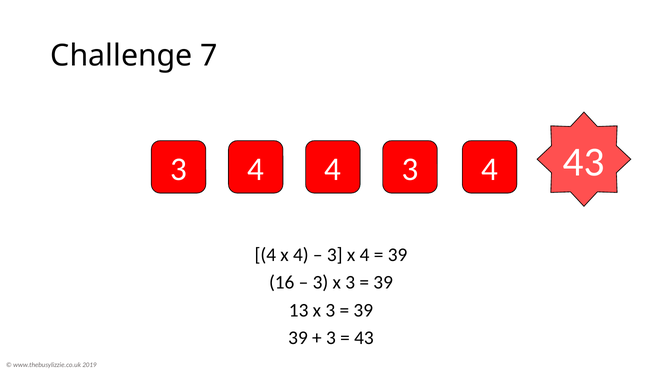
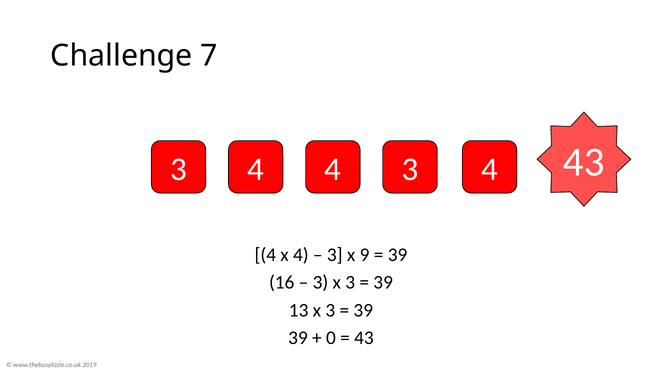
3 x 4: 4 -> 9
3 at (331, 338): 3 -> 0
